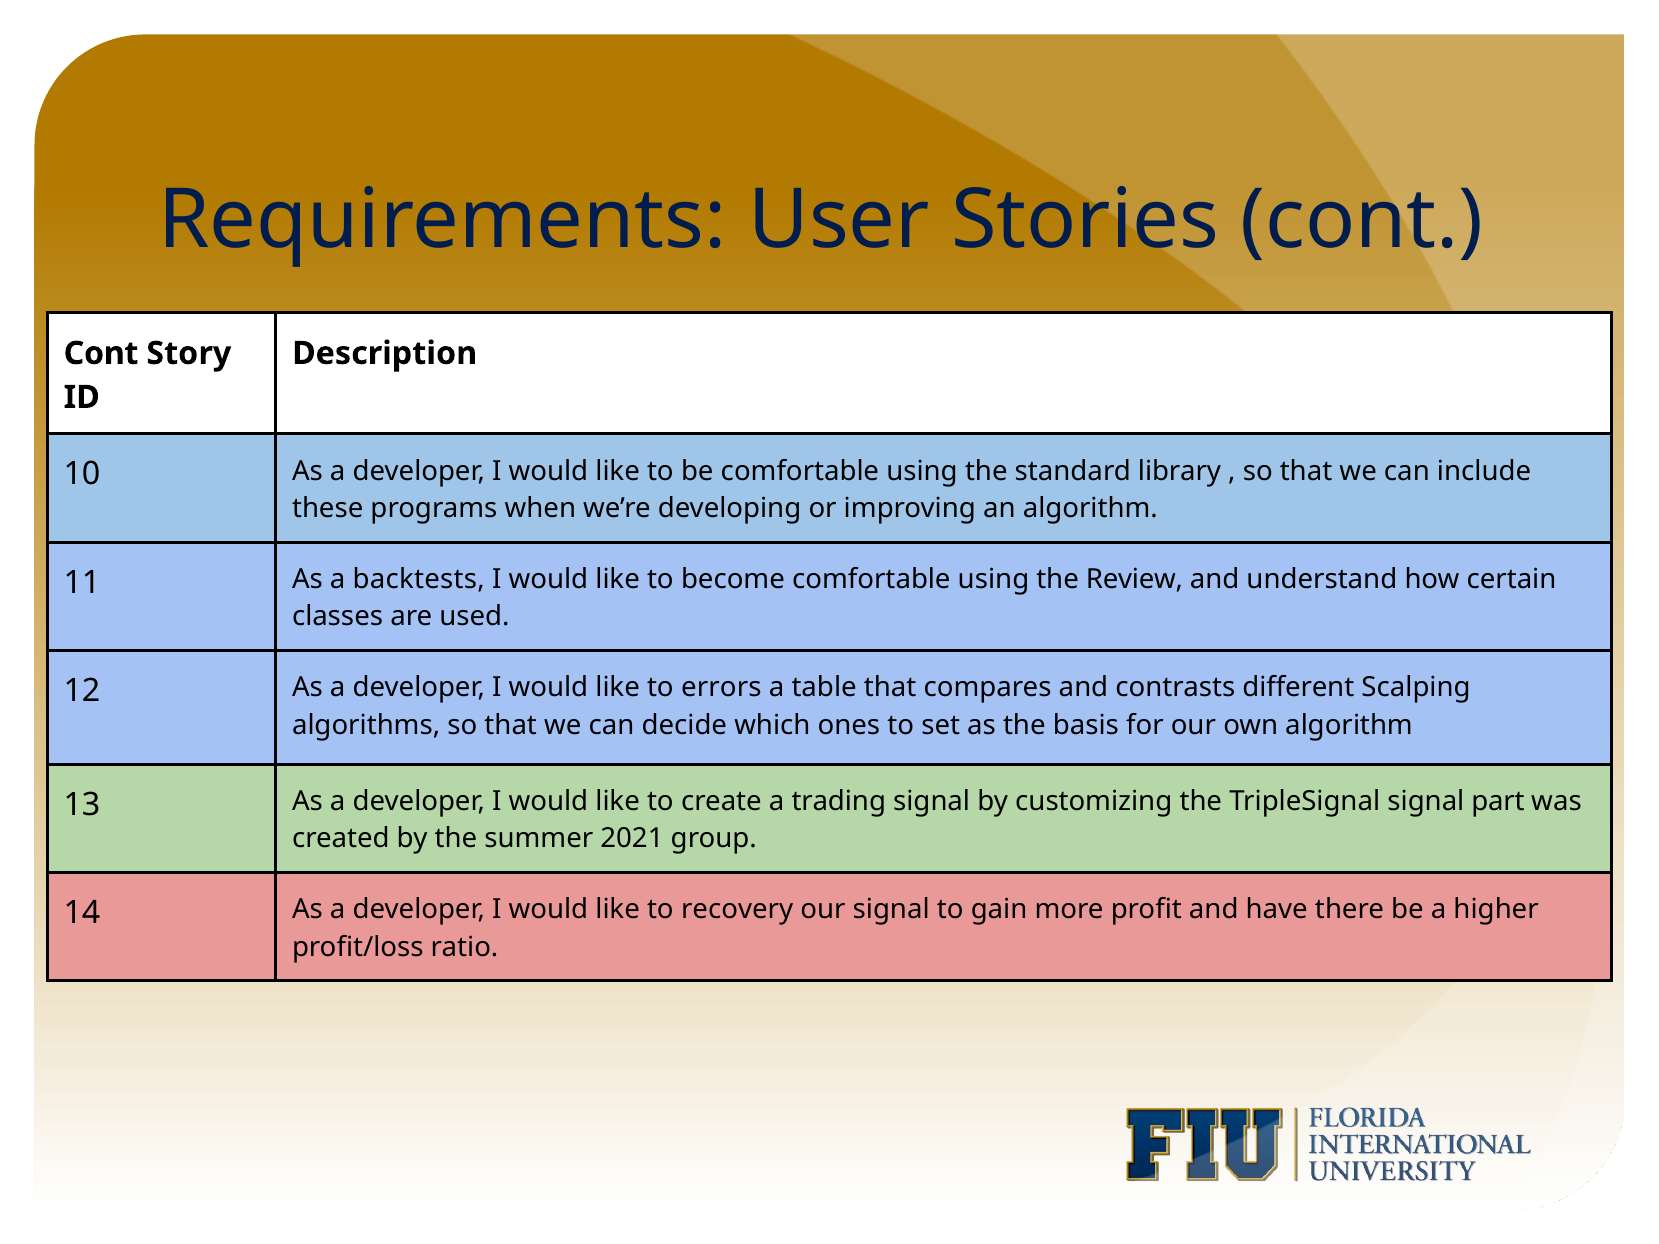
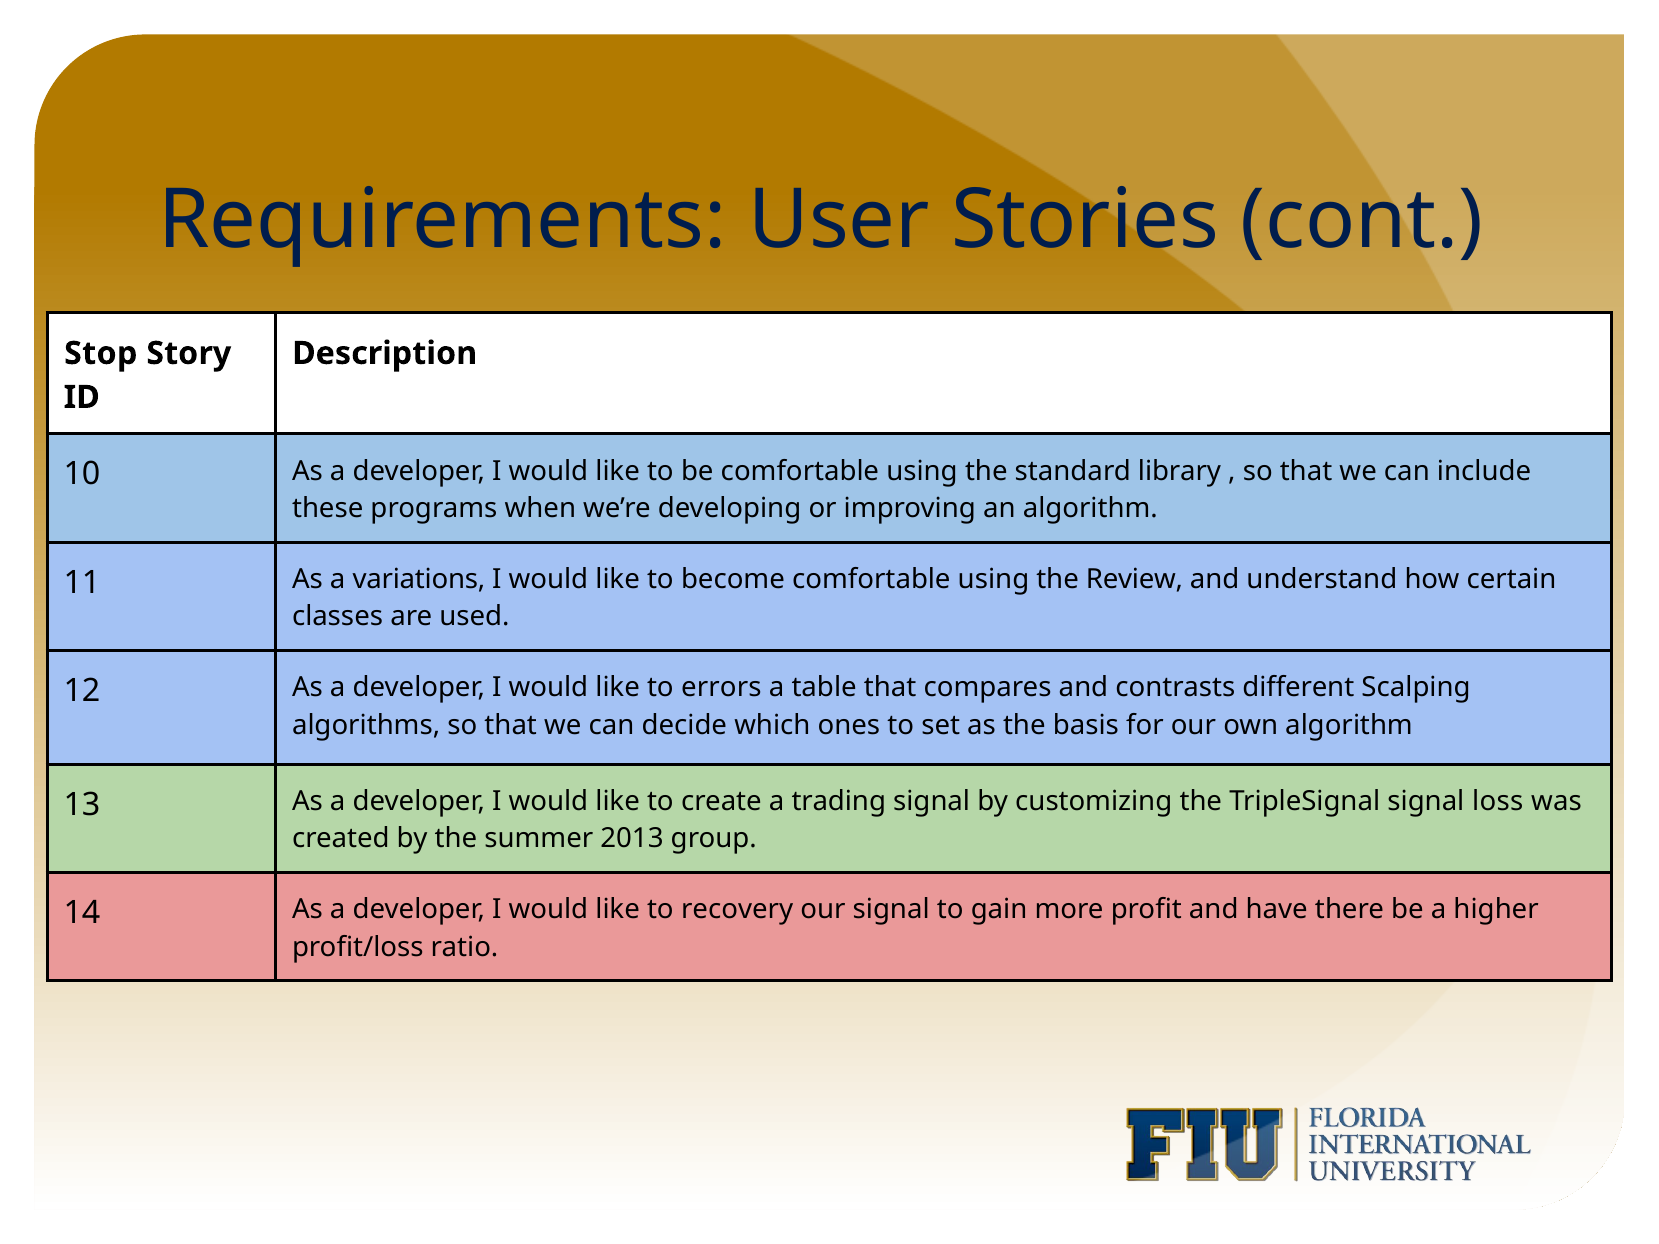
Cont at (101, 353): Cont -> Stop
backtests: backtests -> variations
part: part -> loss
2021: 2021 -> 2013
